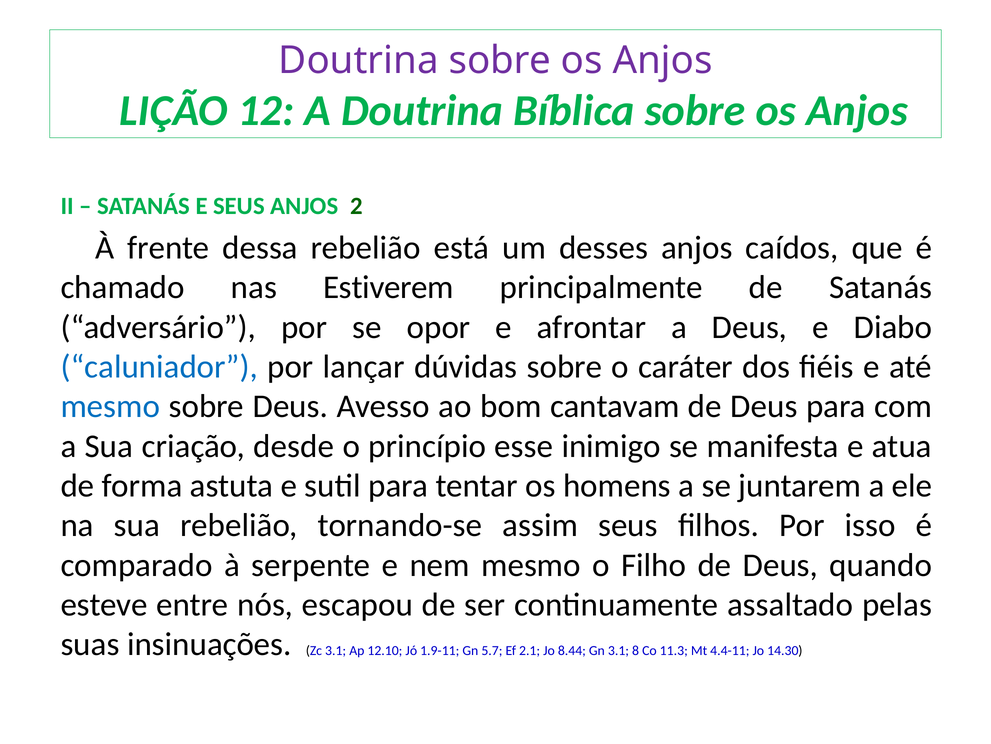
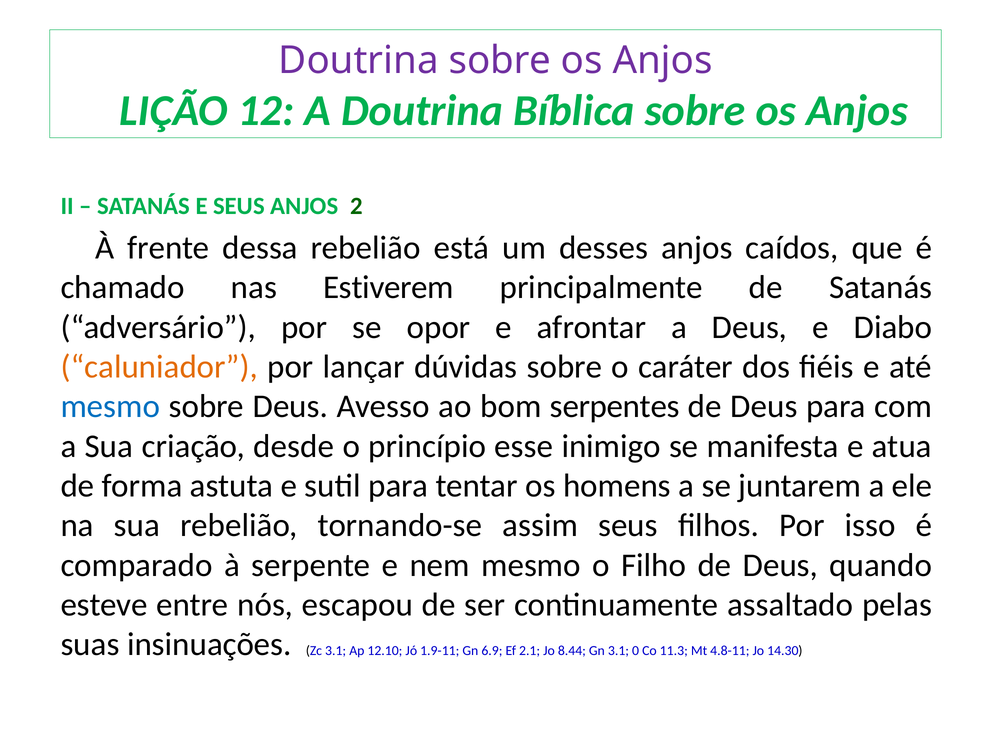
caluniador colour: blue -> orange
cantavam: cantavam -> serpentes
5.7: 5.7 -> 6.9
8: 8 -> 0
4.4-11: 4.4-11 -> 4.8-11
